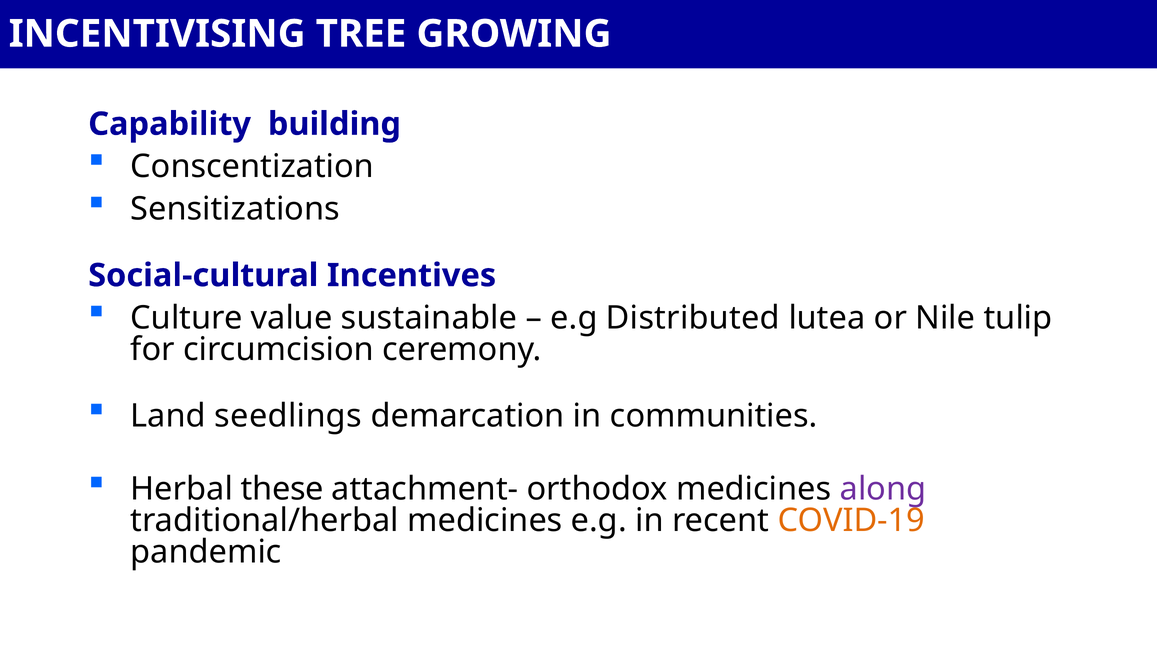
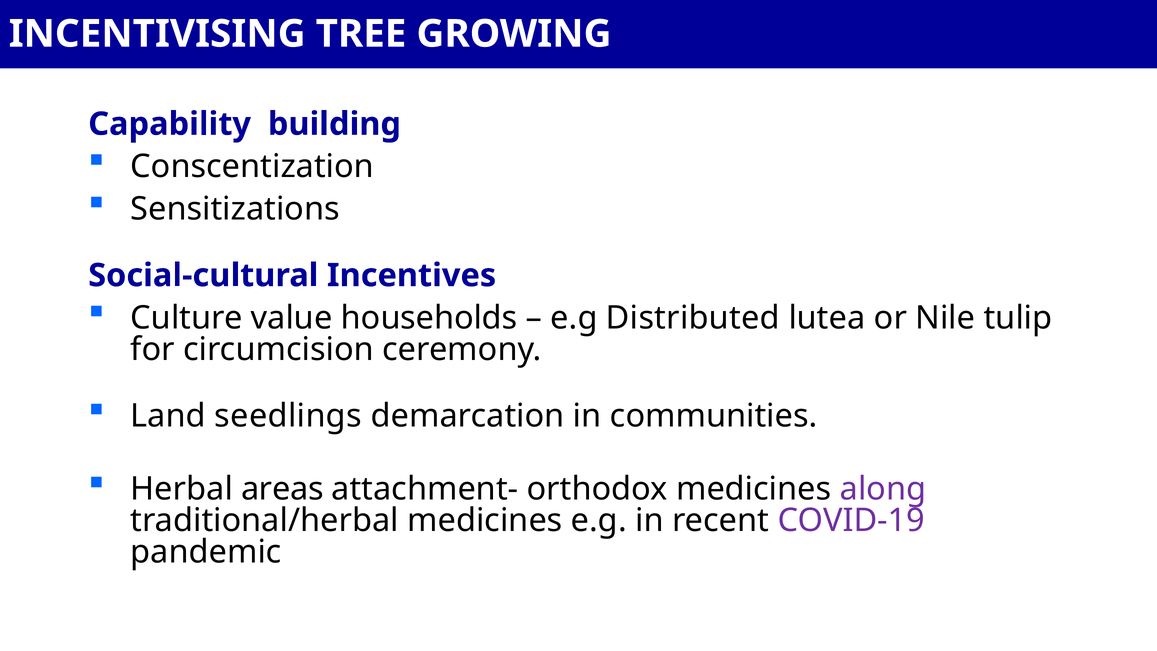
sustainable: sustainable -> households
these: these -> areas
COVID-19 colour: orange -> purple
